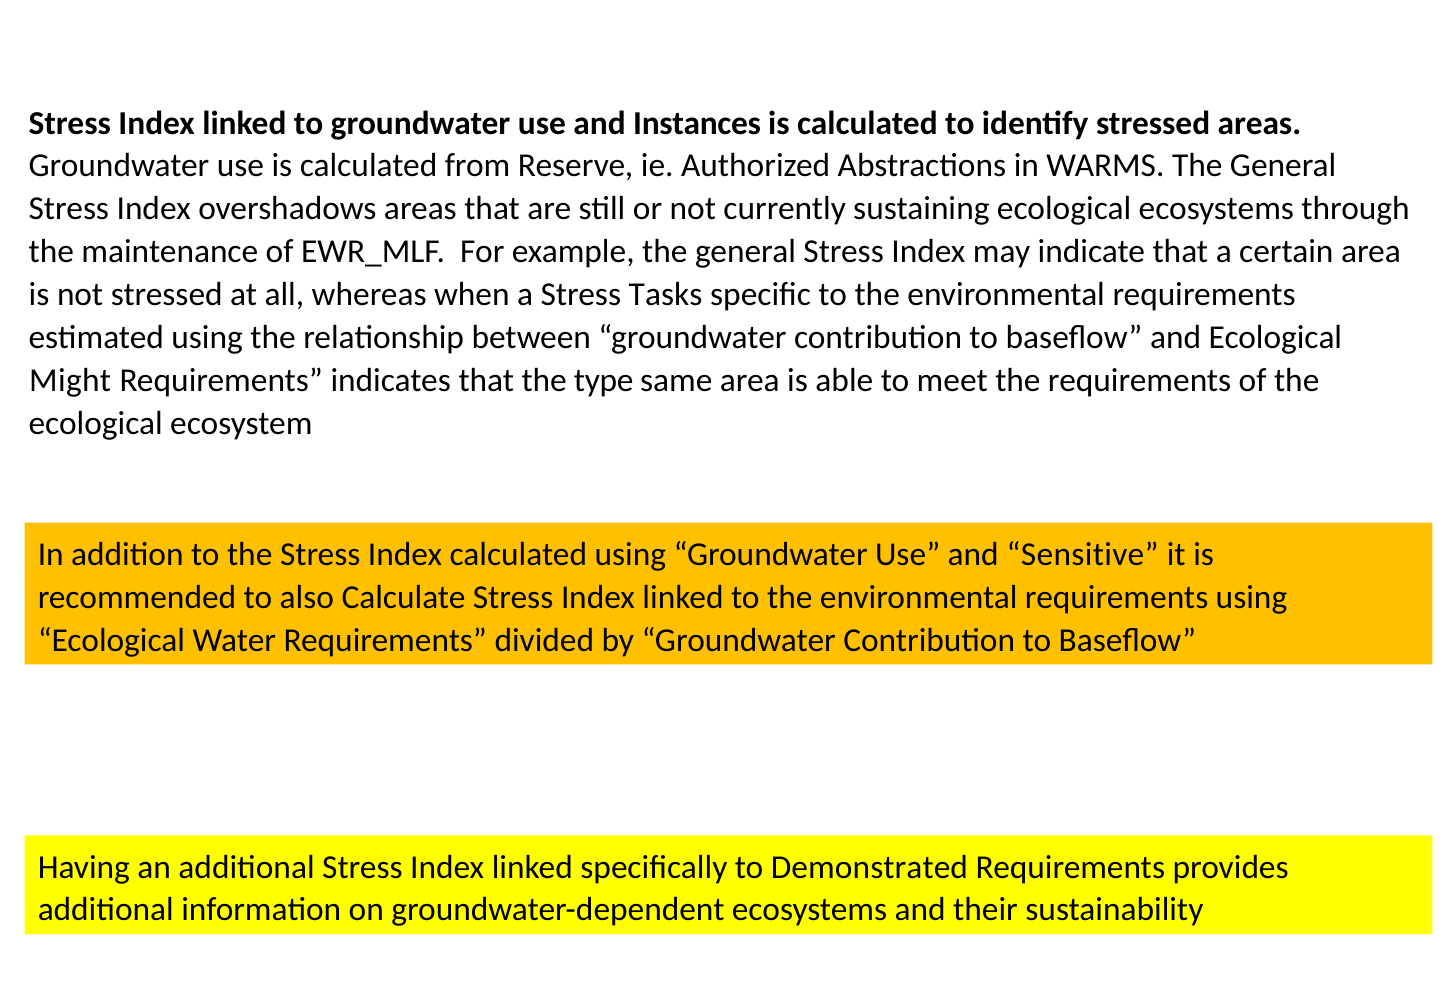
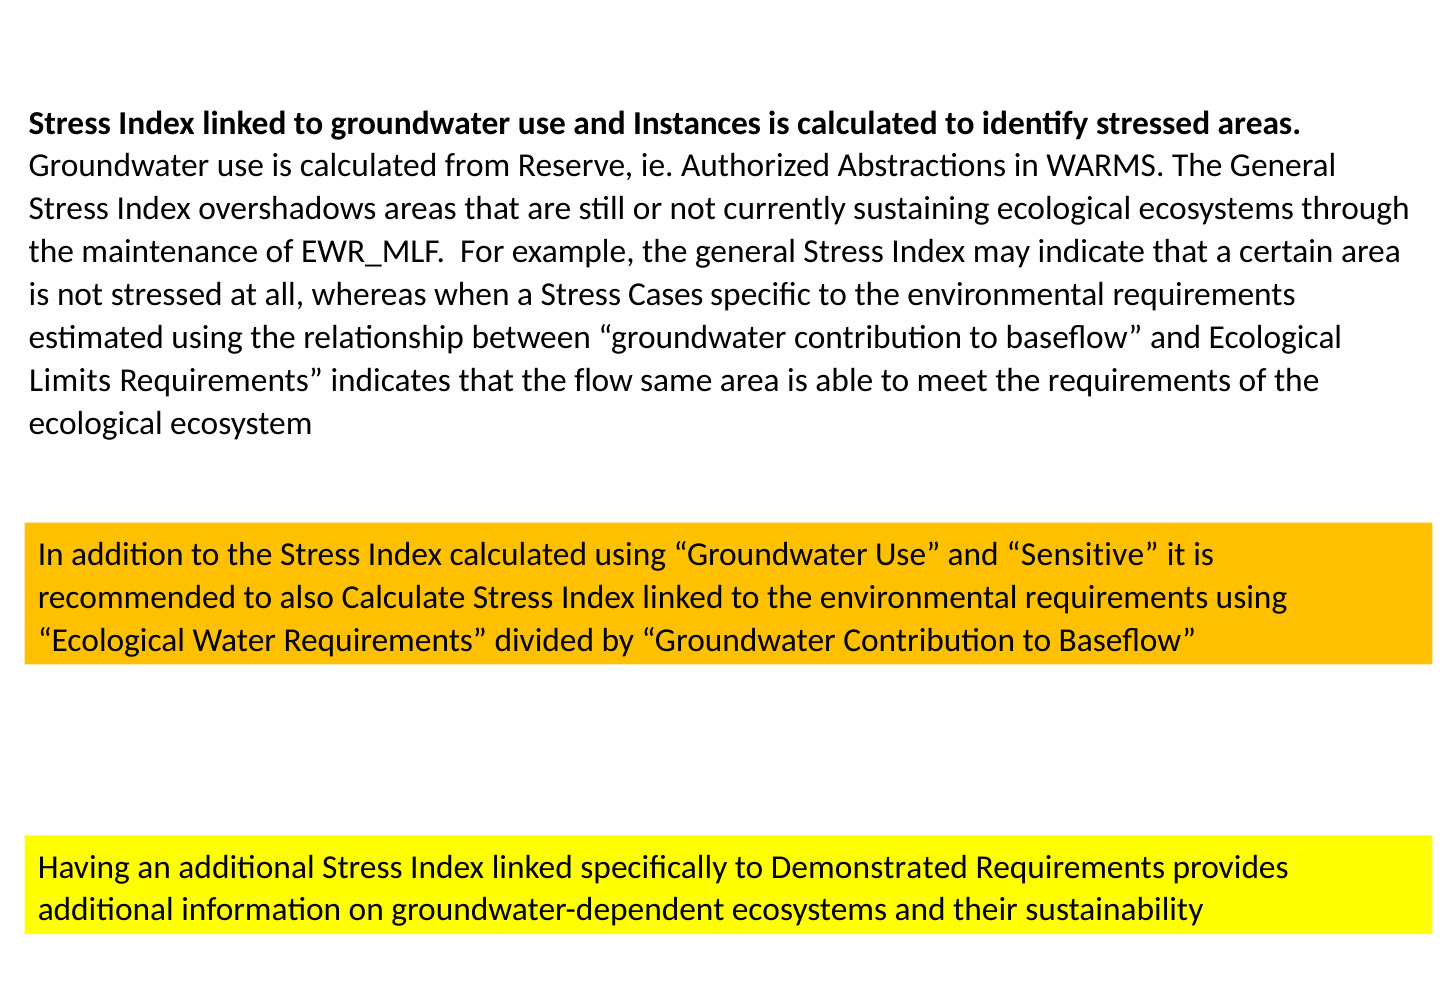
Tasks: Tasks -> Cases
Might: Might -> Limits
type: type -> flow
